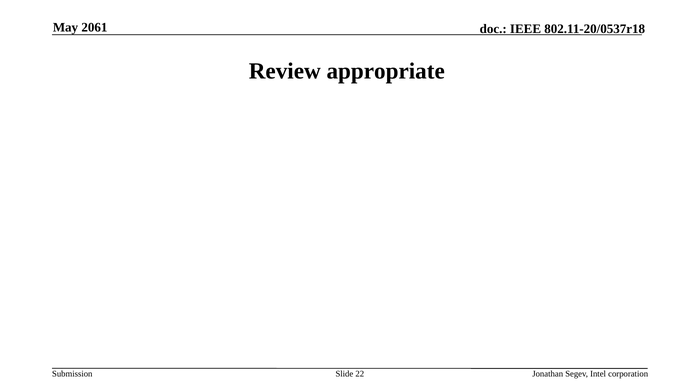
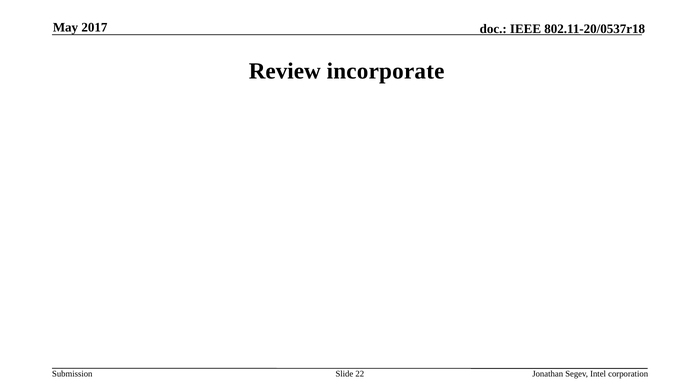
2061: 2061 -> 2017
appropriate: appropriate -> incorporate
